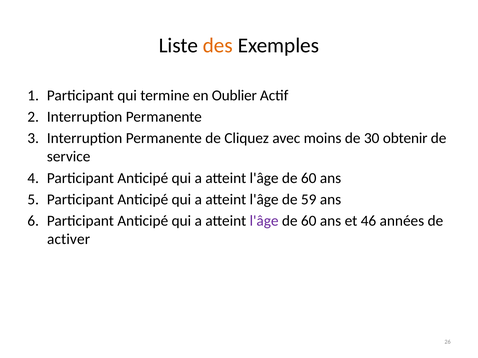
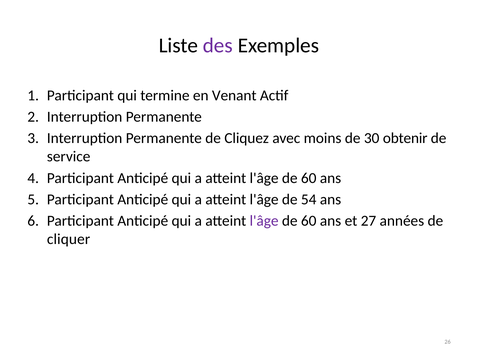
des colour: orange -> purple
Oublier: Oublier -> Venant
59: 59 -> 54
46: 46 -> 27
activer: activer -> cliquer
